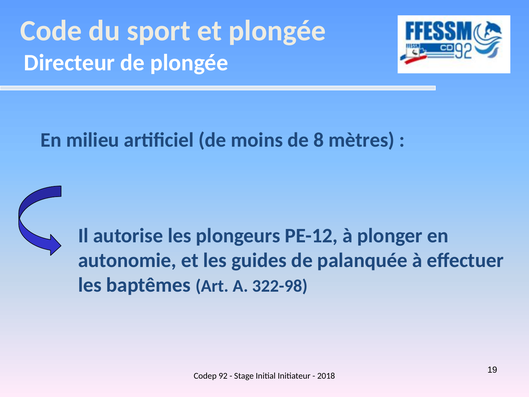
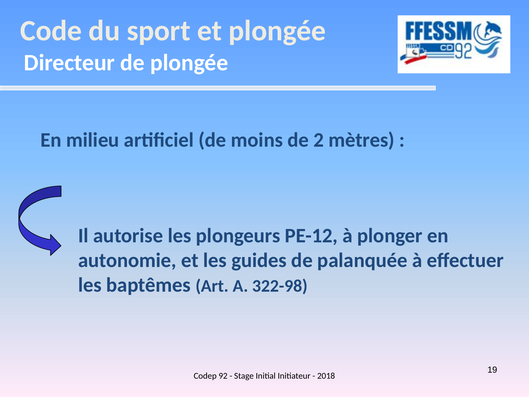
8: 8 -> 2
